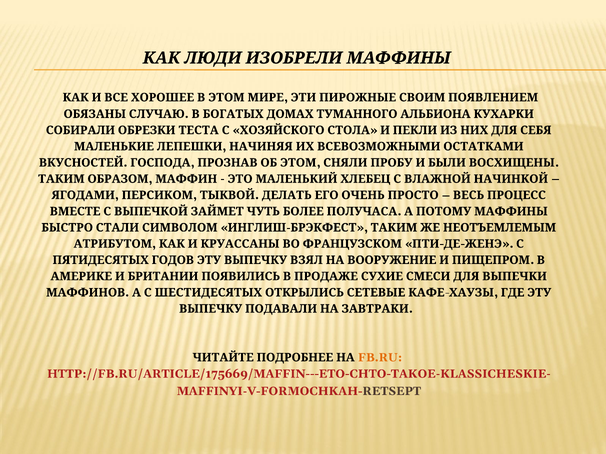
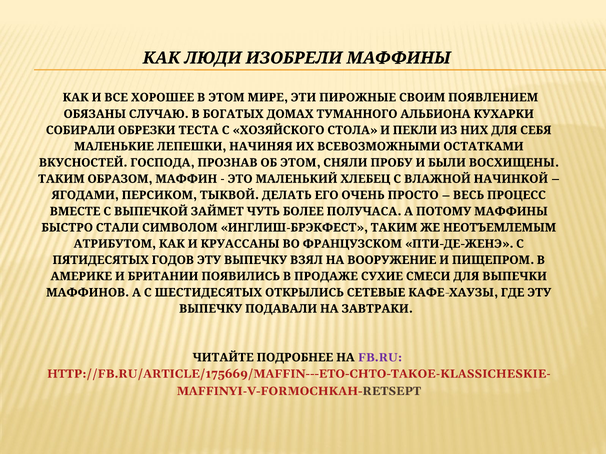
FB.RU colour: orange -> purple
